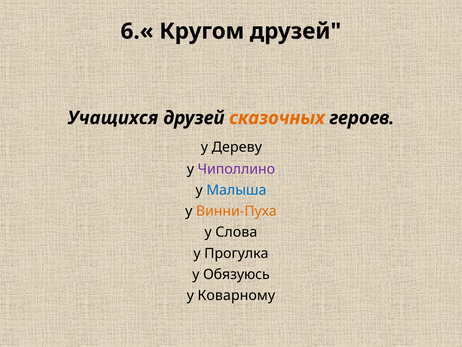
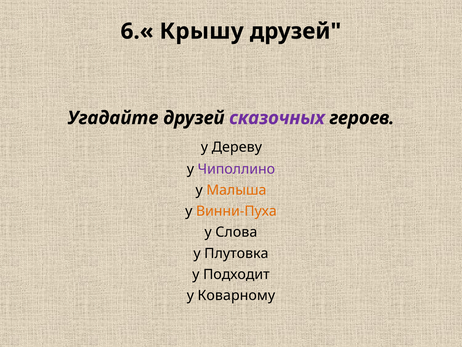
Кругом: Кругом -> Крышу
Учащихся: Учащихся -> Угадайте
сказочных colour: orange -> purple
Малыша colour: blue -> orange
Прогулка: Прогулка -> Плутовка
Обязуюсь: Обязуюсь -> Подходит
